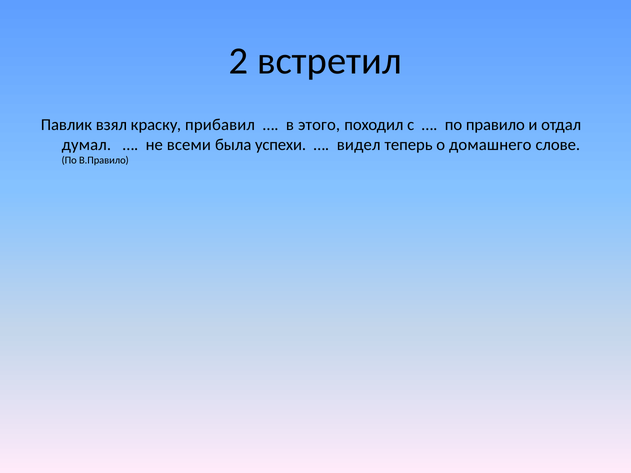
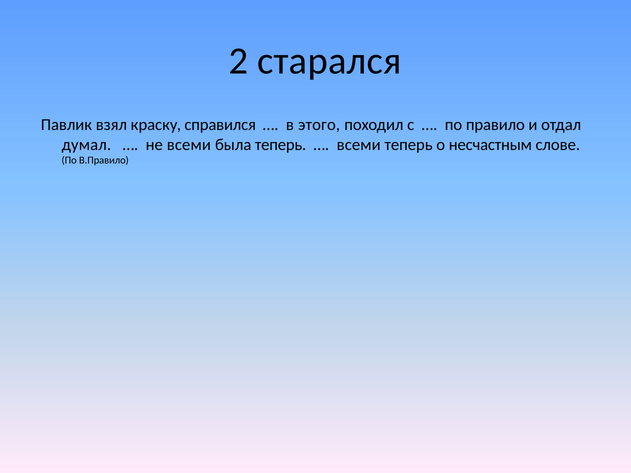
встретил: встретил -> старался
прибавил: прибавил -> справился
была успехи: успехи -> теперь
видел at (359, 145): видел -> всеми
домашнего: домашнего -> несчастным
